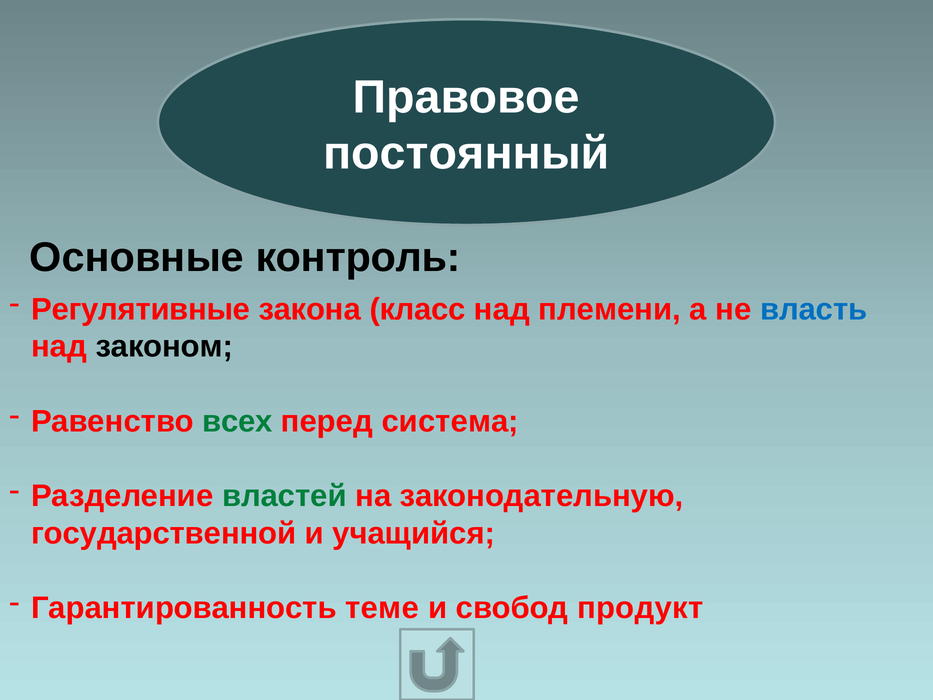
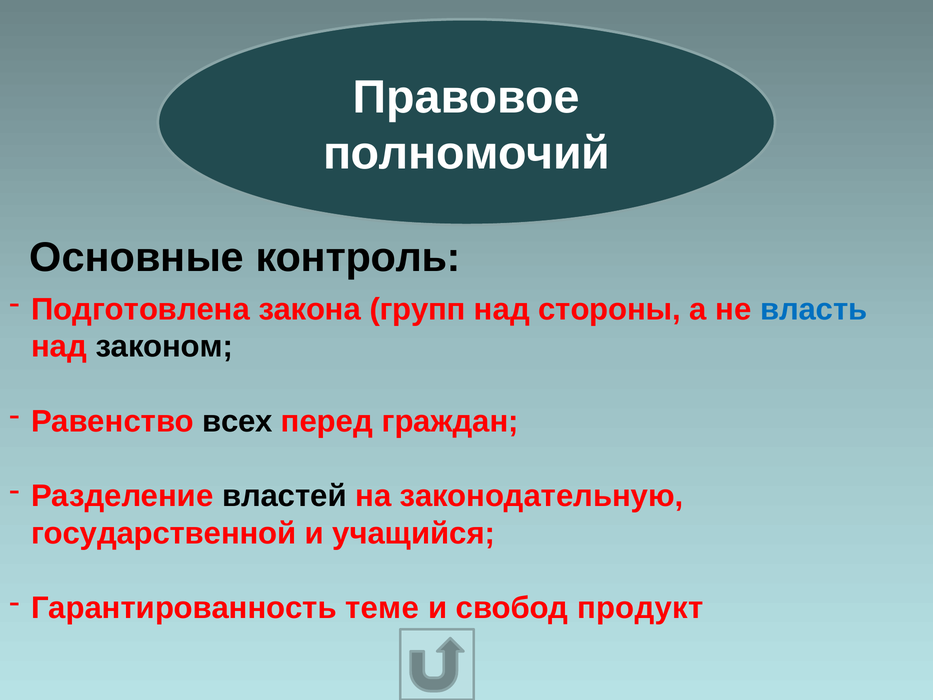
постоянный: постоянный -> полномочий
Регулятивные: Регулятивные -> Подготовлена
класс: класс -> групп
племени: племени -> стороны
всех colour: green -> black
система: система -> граждан
властей colour: green -> black
